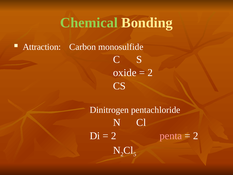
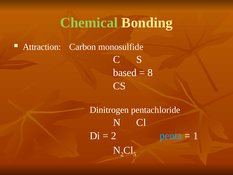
oxide: oxide -> based
2 at (150, 73): 2 -> 8
penta colour: pink -> light blue
2 at (196, 136): 2 -> 1
